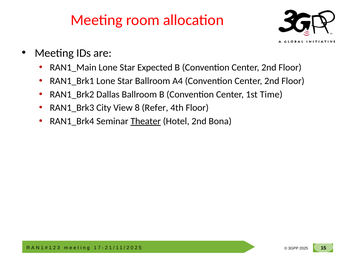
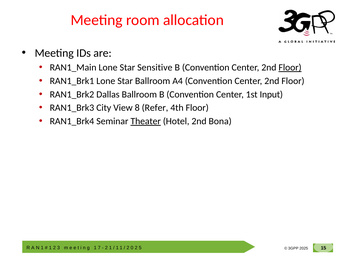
Expected: Expected -> Sensitive
Floor at (290, 67) underline: none -> present
Time: Time -> Input
